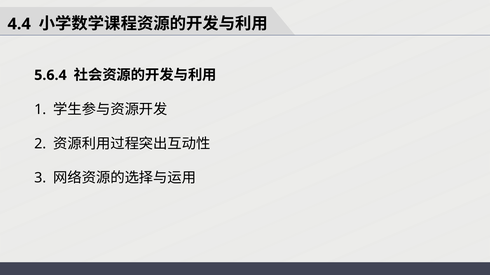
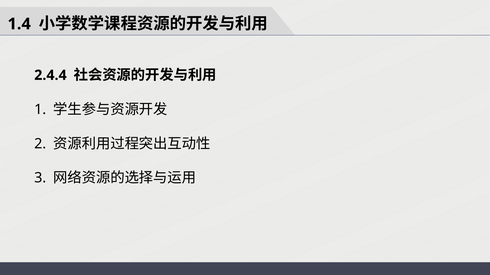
4.4: 4.4 -> 1.4
5.6.4: 5.6.4 -> 2.4.4
